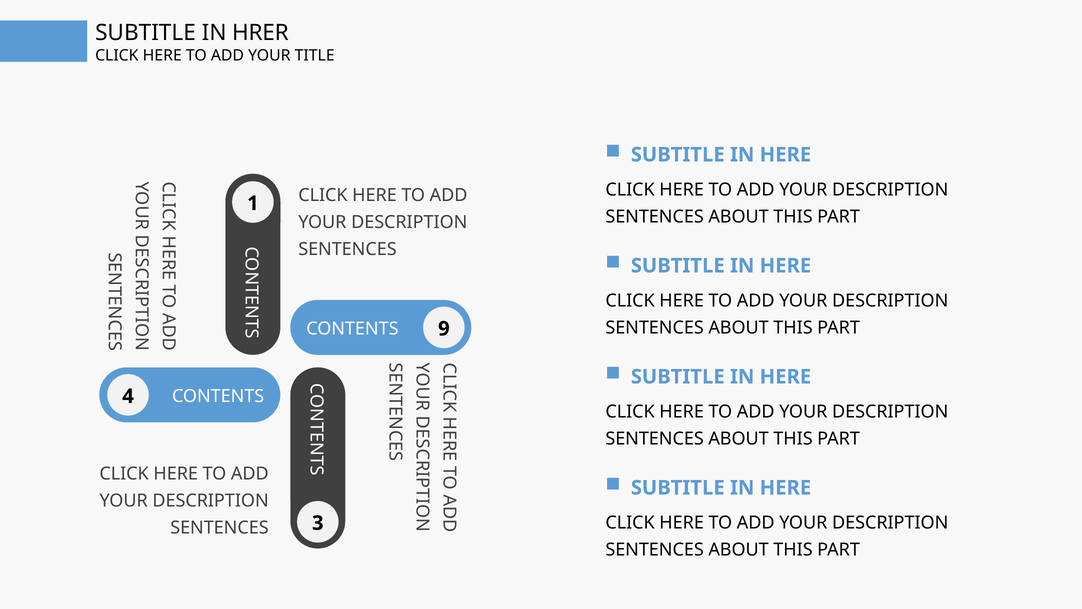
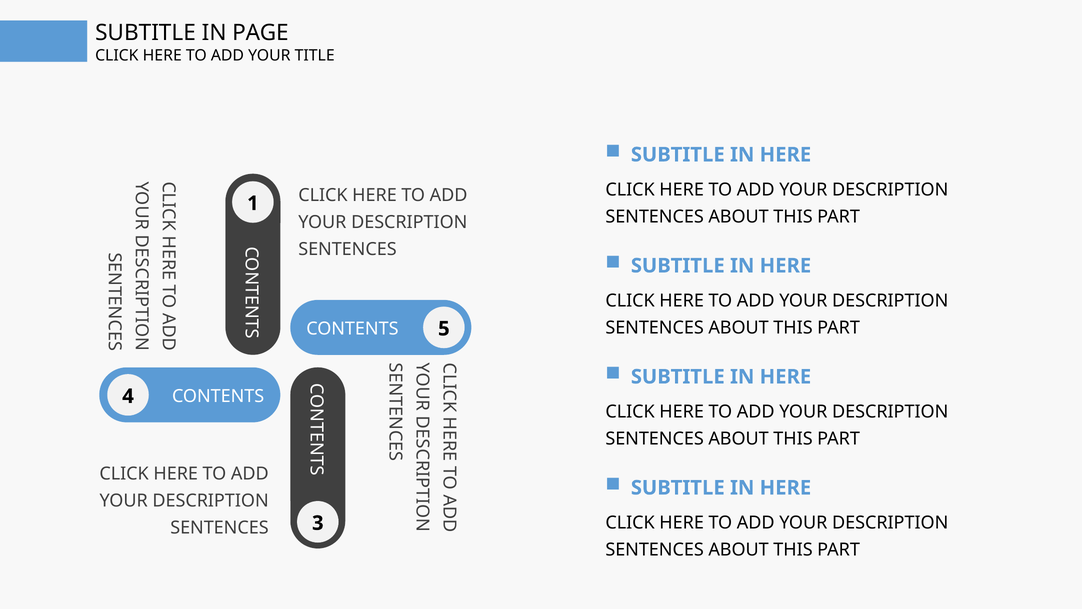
HRER: HRER -> PAGE
9: 9 -> 5
